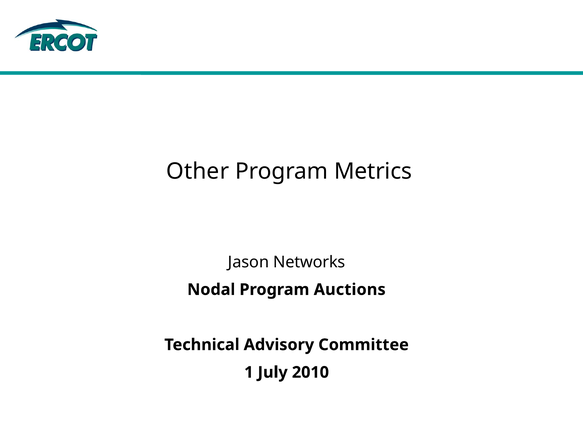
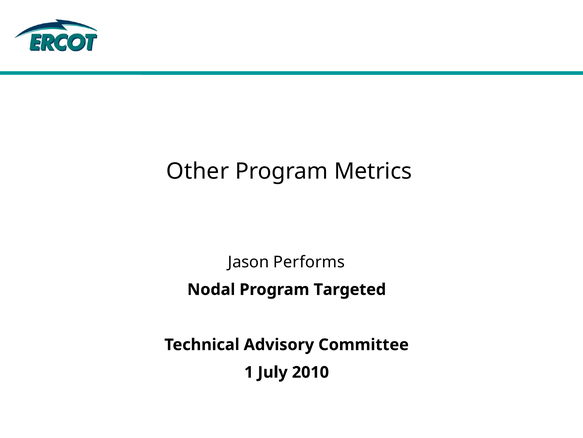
Networks: Networks -> Performs
Auctions: Auctions -> Targeted
